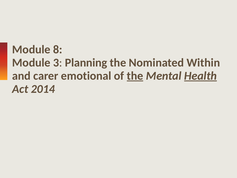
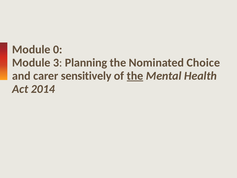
8: 8 -> 0
Within: Within -> Choice
emotional: emotional -> sensitively
Health underline: present -> none
